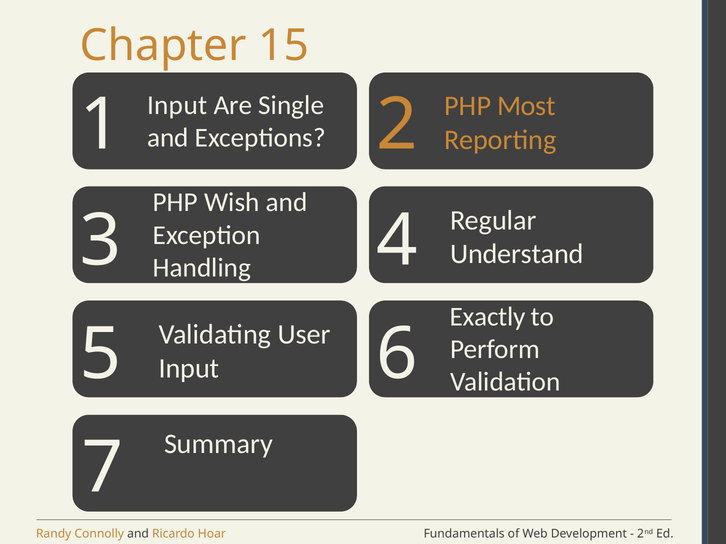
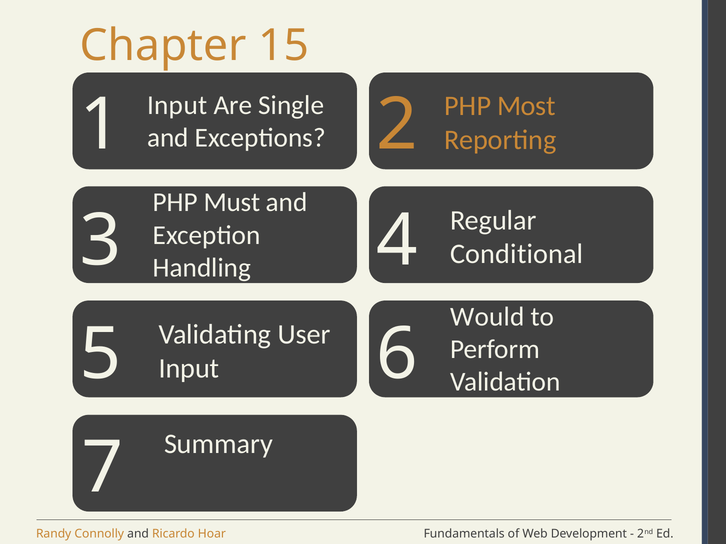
Wish: Wish -> Must
Understand: Understand -> Conditional
Exactly: Exactly -> Would
